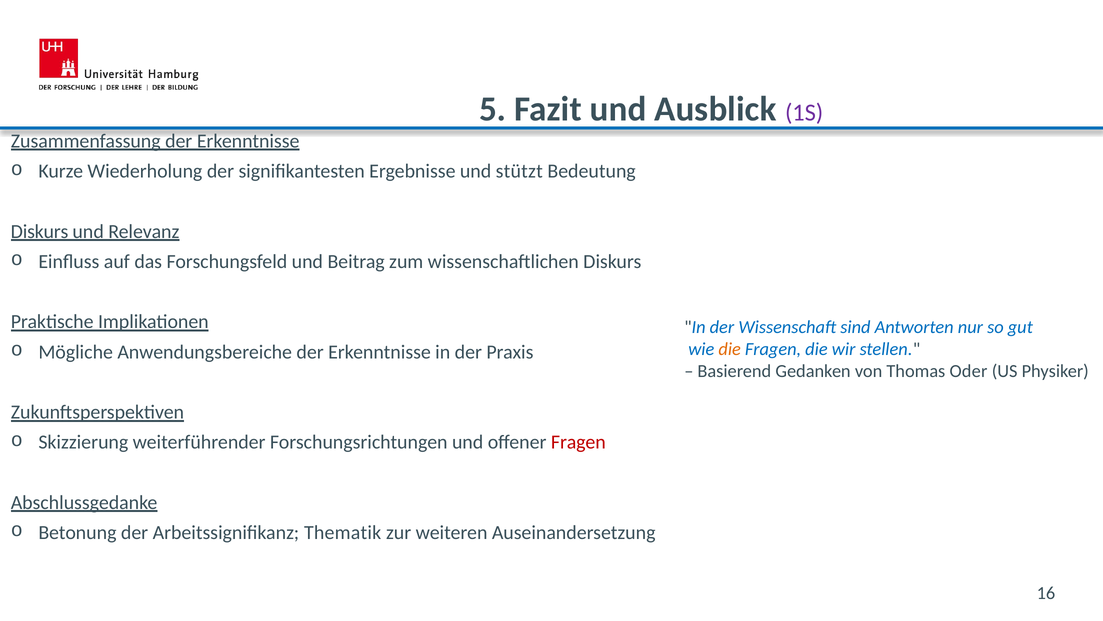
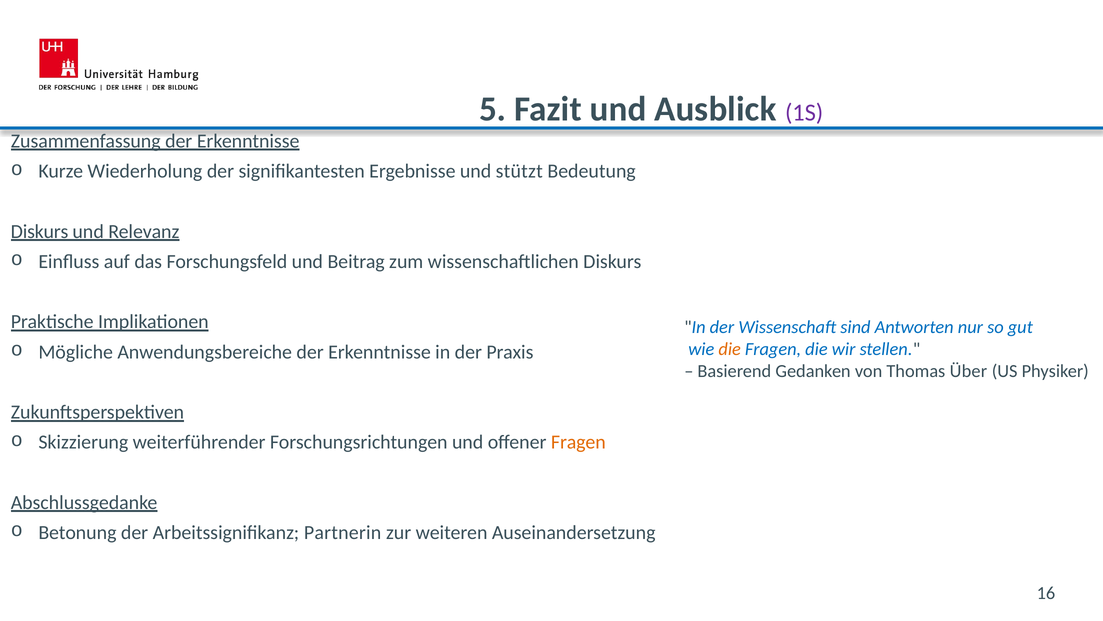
Oder: Oder -> Über
Fragen at (578, 442) colour: red -> orange
Thematik: Thematik -> Partnerin
